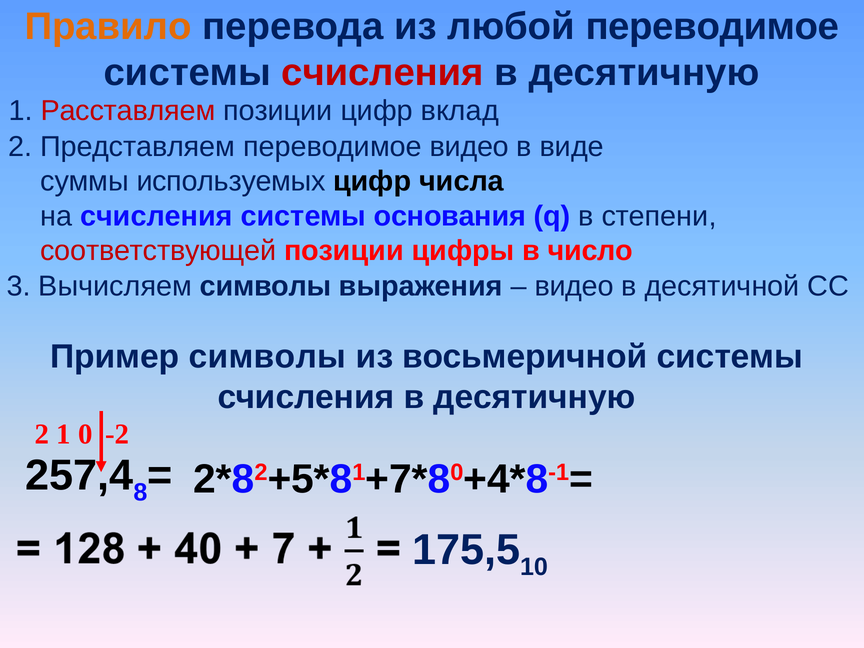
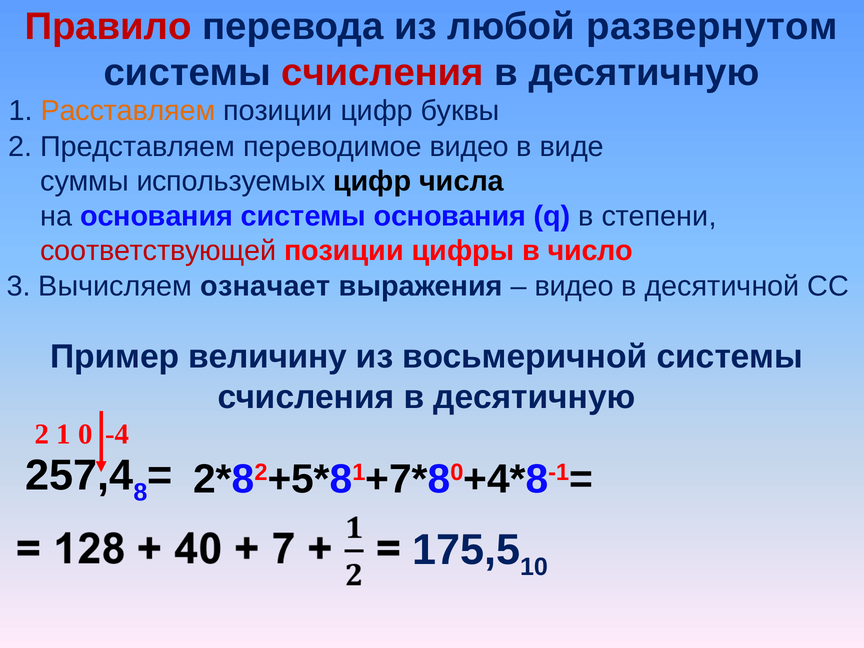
Правило colour: orange -> red
любой переводимое: переводимое -> развернутом
Расставляем colour: red -> orange
вклад: вклад -> буквы
на счисления: счисления -> основания
Вычисляем символы: символы -> означает
Пример символы: символы -> величину
-2: -2 -> -4
